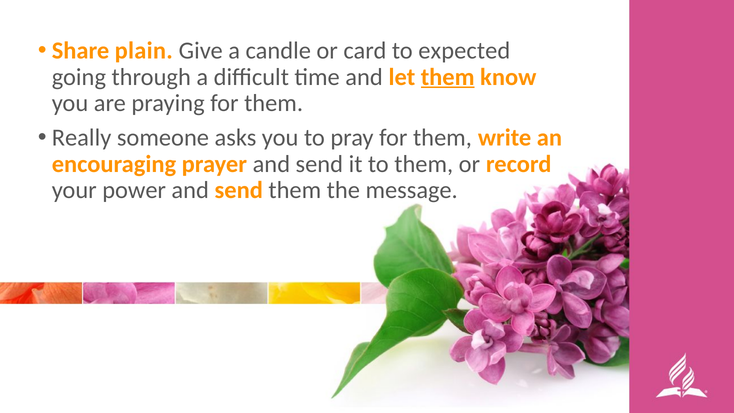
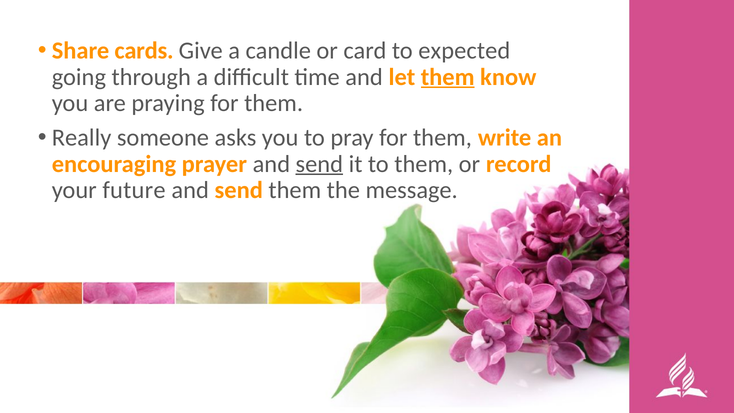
plain: plain -> cards
send at (319, 164) underline: none -> present
power: power -> future
